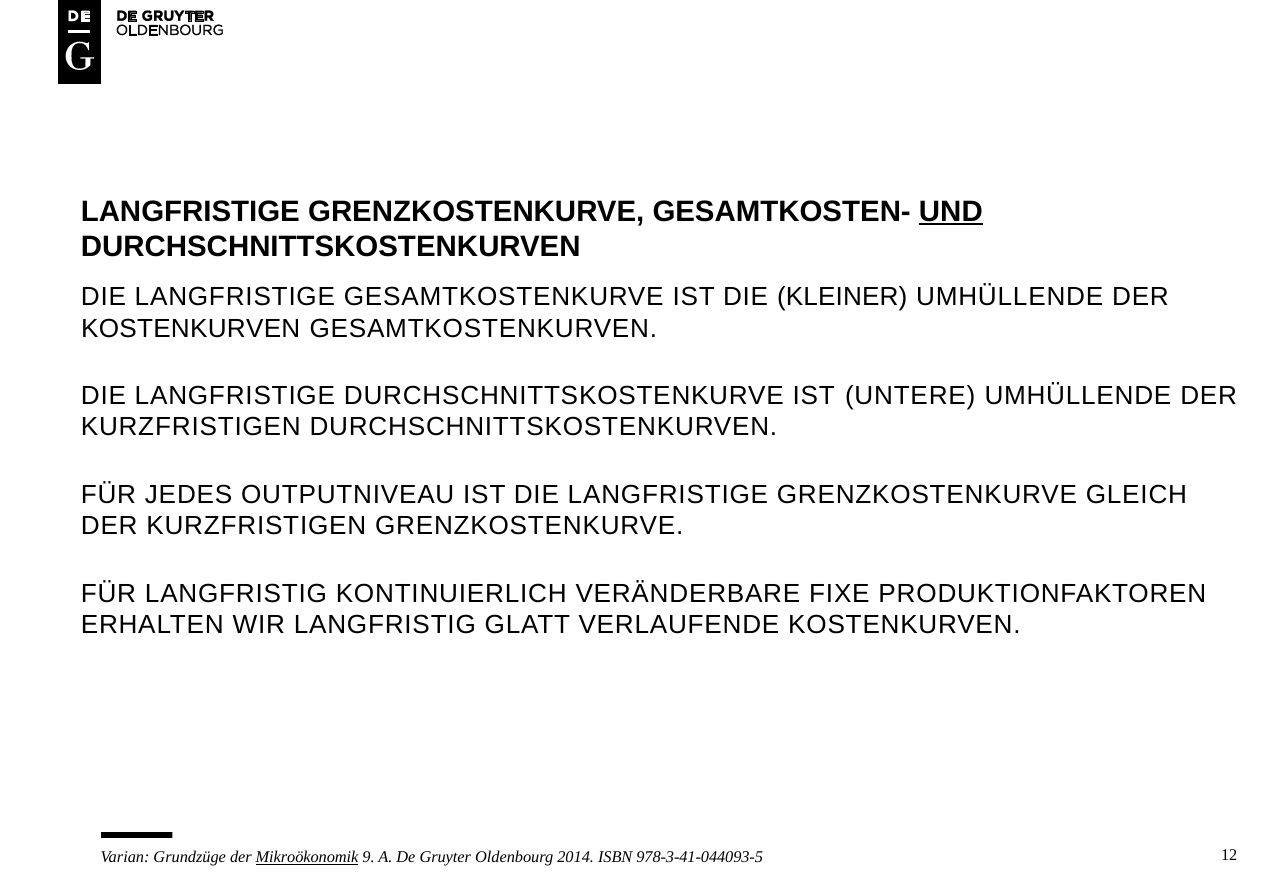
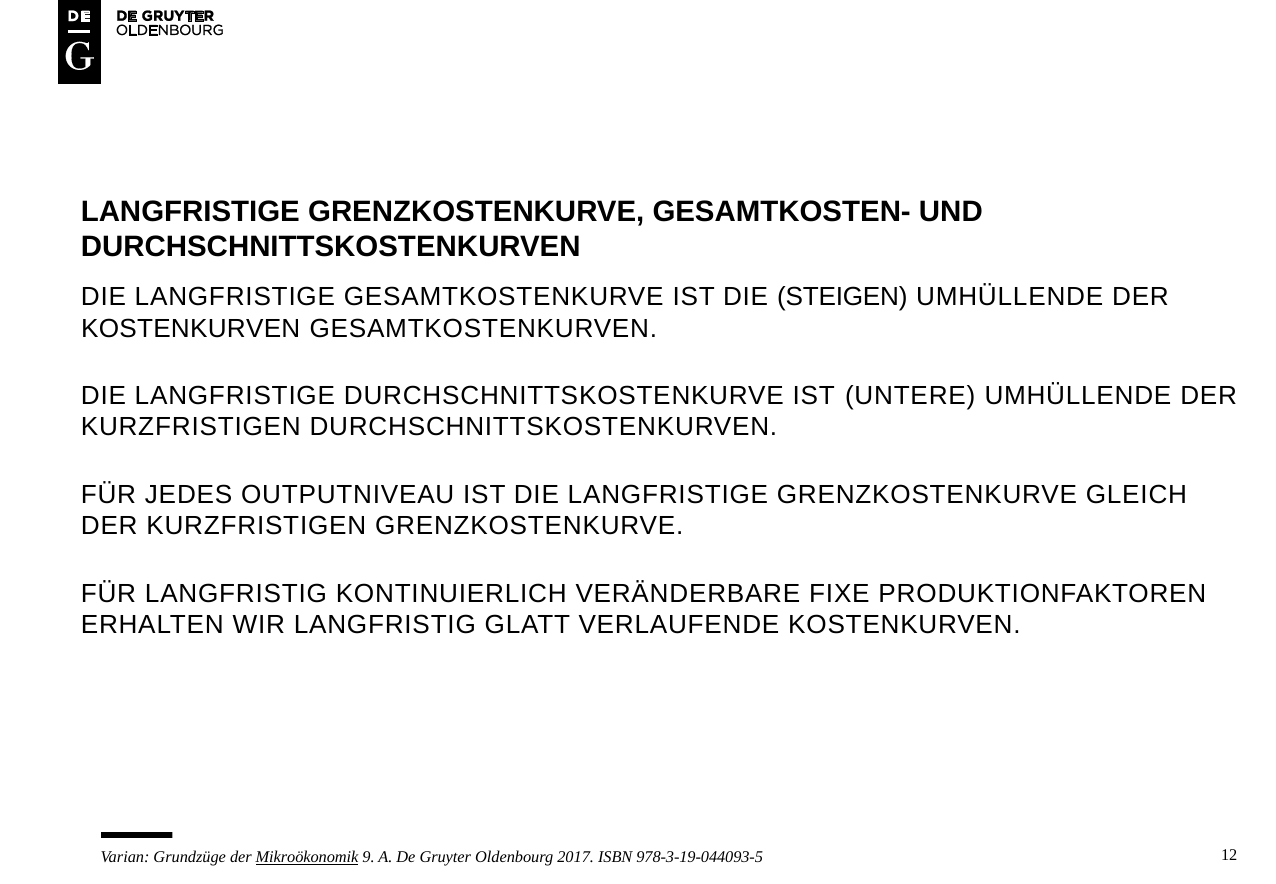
UND underline: present -> none
KLEINER: KLEINER -> STEIGEN
2014: 2014 -> 2017
978-3-41-044093-5: 978-3-41-044093-5 -> 978-3-19-044093-5
